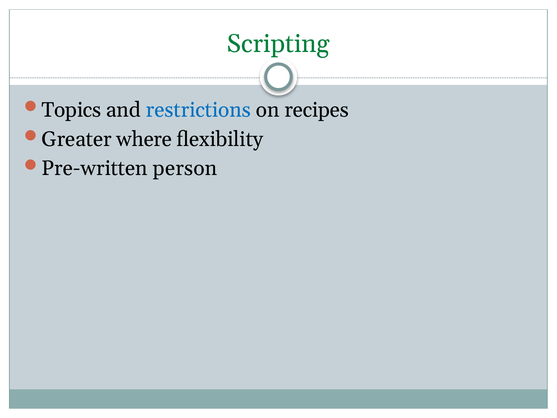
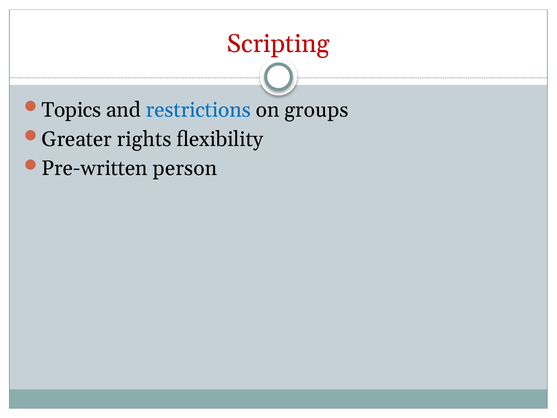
Scripting colour: green -> red
recipes: recipes -> groups
where: where -> rights
